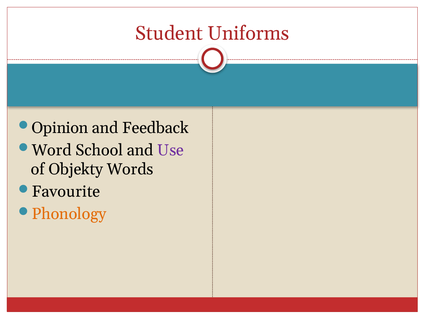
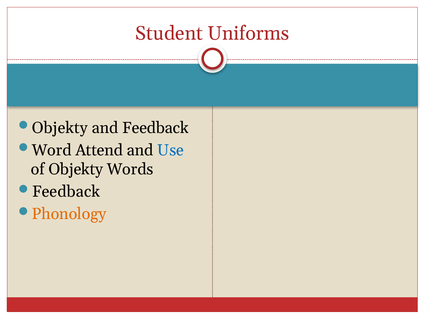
Opinion at (60, 128): Opinion -> Objekty
School: School -> Attend
Use colour: purple -> blue
Favourite at (66, 191): Favourite -> Feedback
